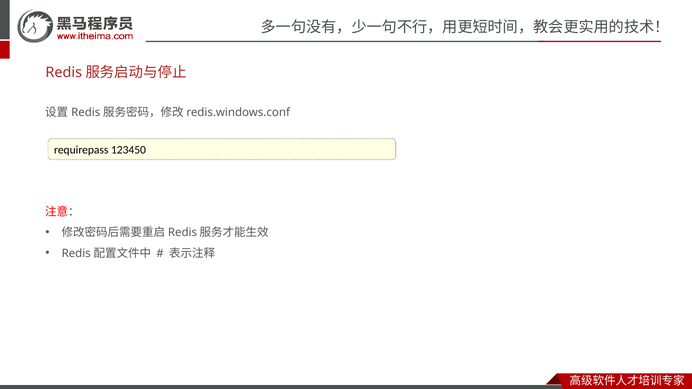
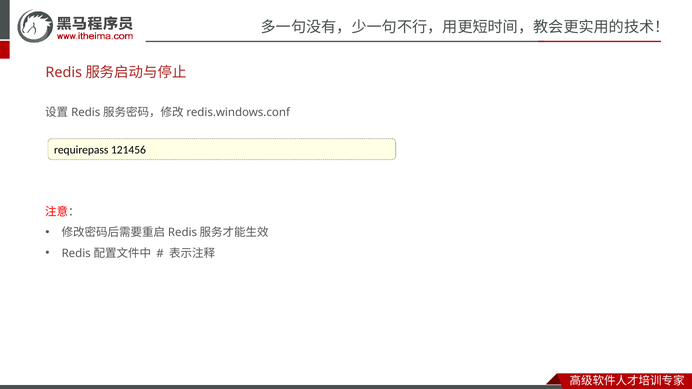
123450: 123450 -> 121456
